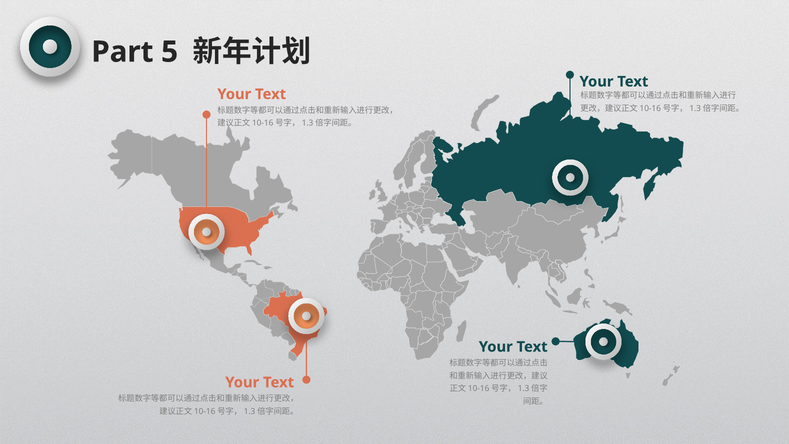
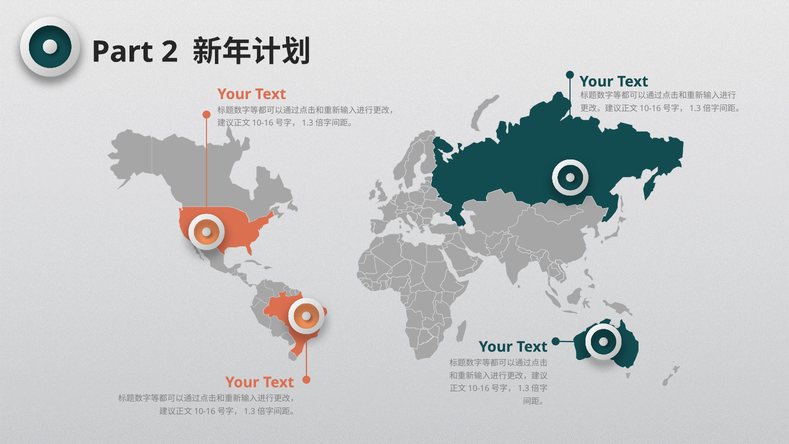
5: 5 -> 2
